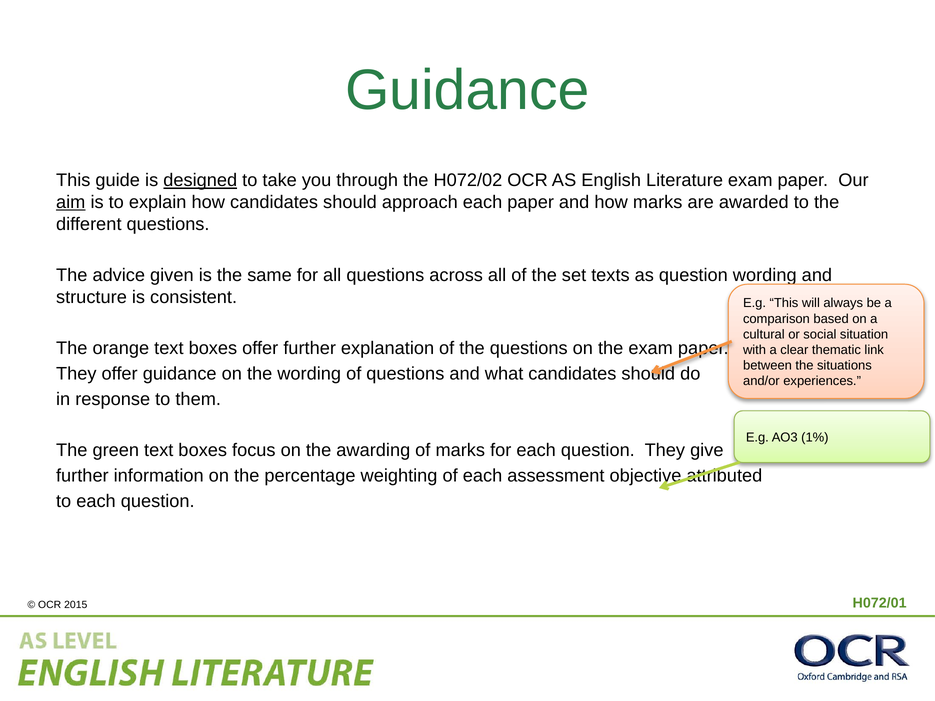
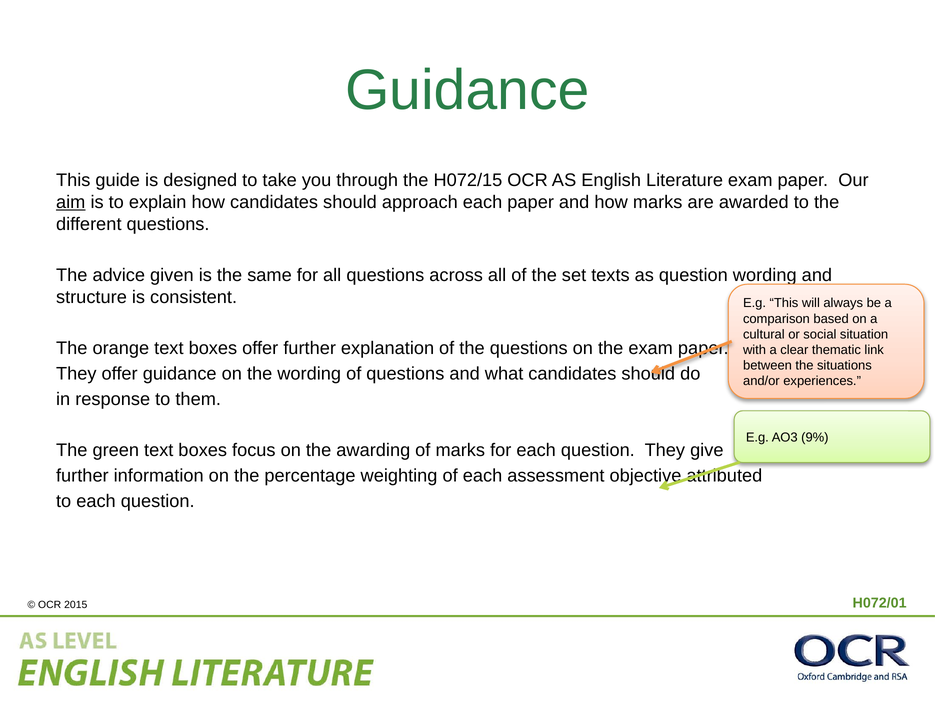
designed underline: present -> none
H072/02: H072/02 -> H072/15
1%: 1% -> 9%
